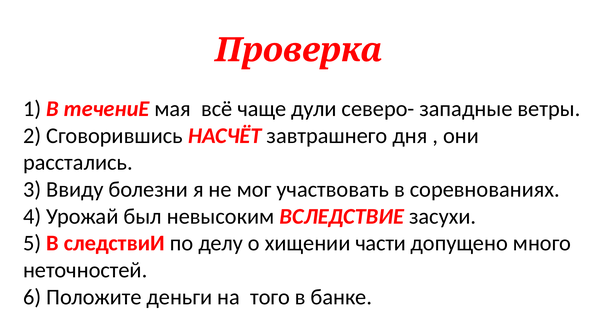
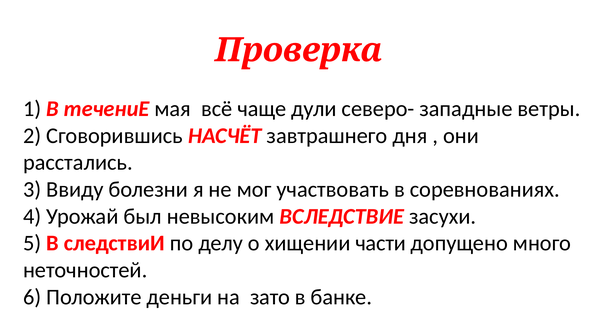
того: того -> зато
